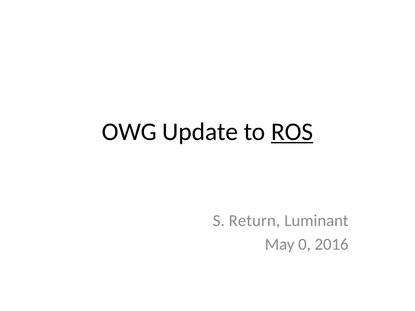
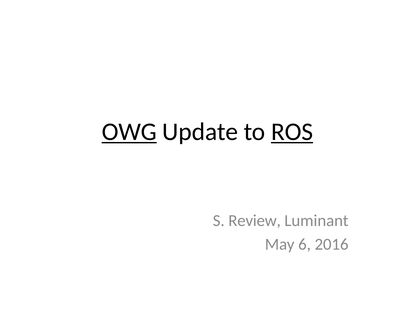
OWG underline: none -> present
Return: Return -> Review
0: 0 -> 6
